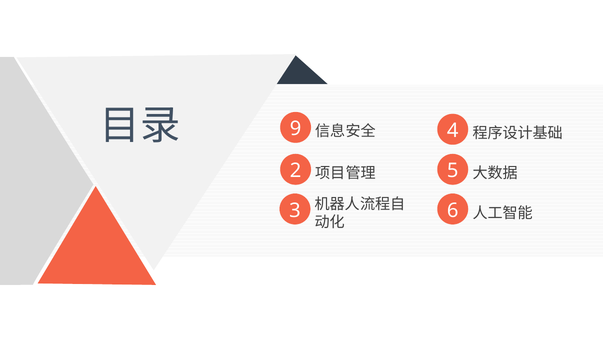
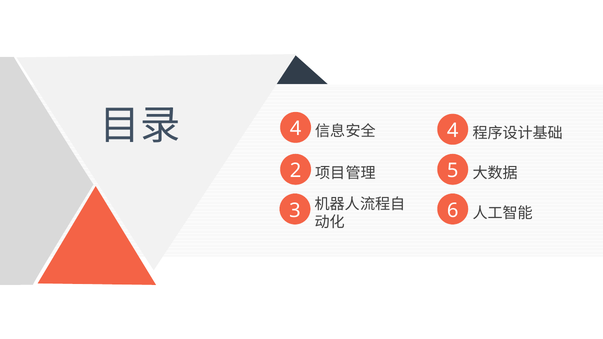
9 at (296, 129): 9 -> 4
